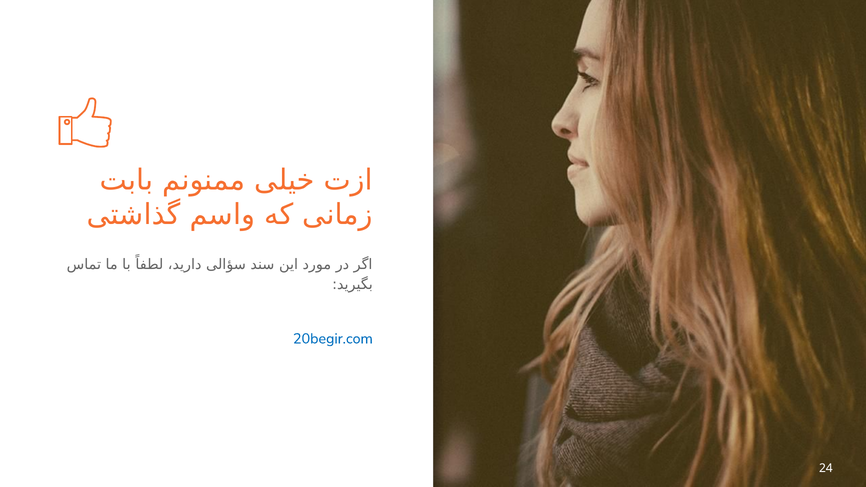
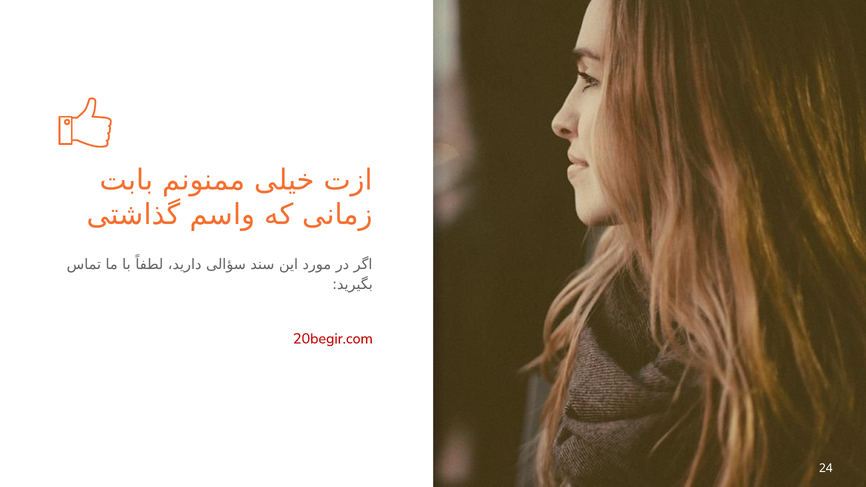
20begir.com colour: blue -> red
